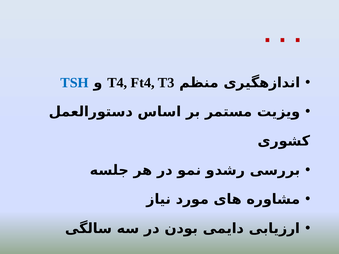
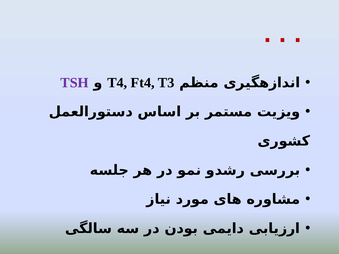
TSH colour: blue -> purple
